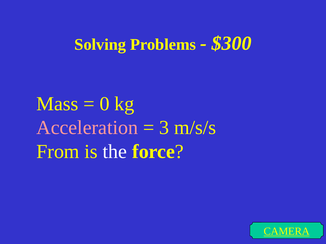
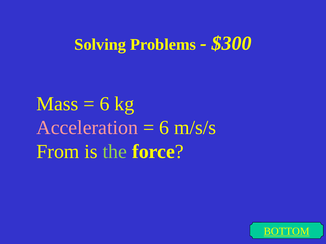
0 at (105, 104): 0 -> 6
3 at (164, 128): 3 -> 6
the colour: white -> light green
CAMERA: CAMERA -> BOTTOM
